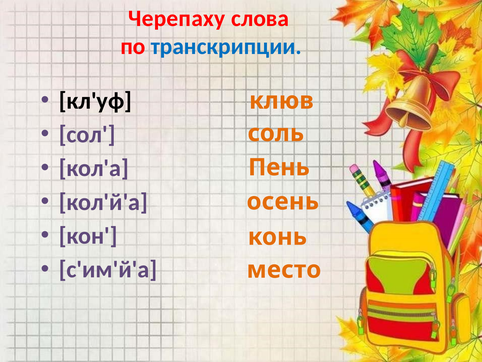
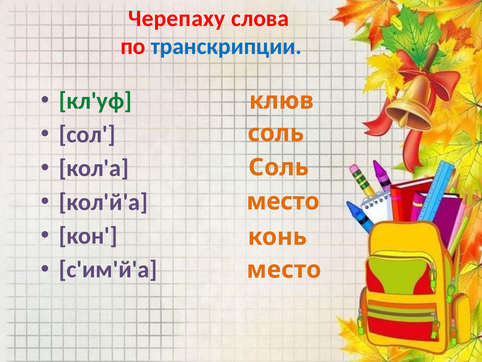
кл'уф colour: black -> green
Пень at (279, 167): Пень -> Соль
осень at (283, 201): осень -> место
